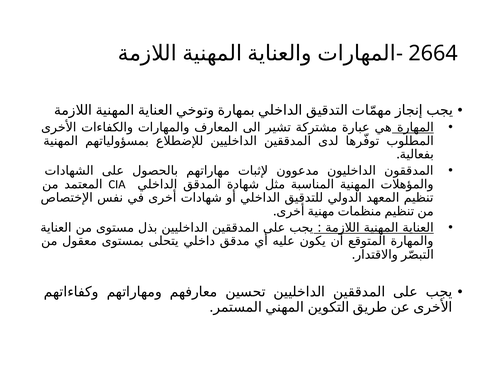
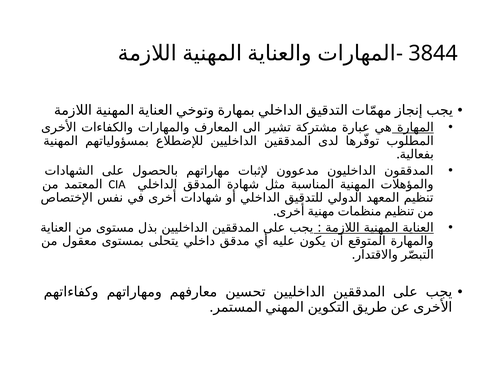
2664: 2664 -> 3844
